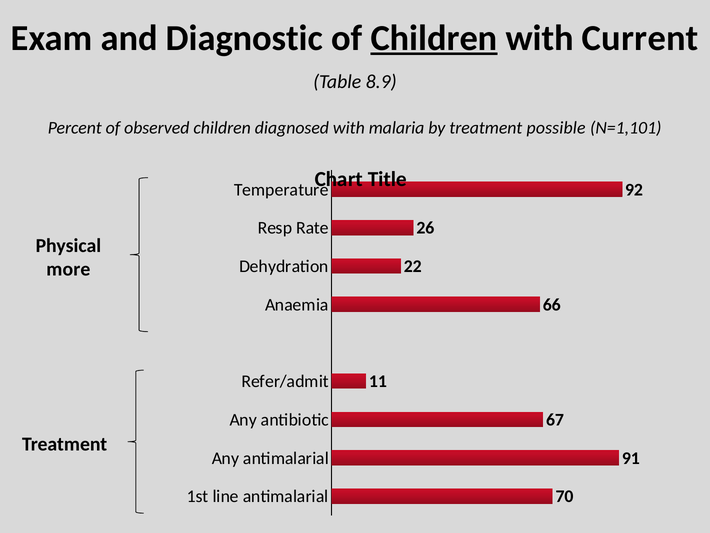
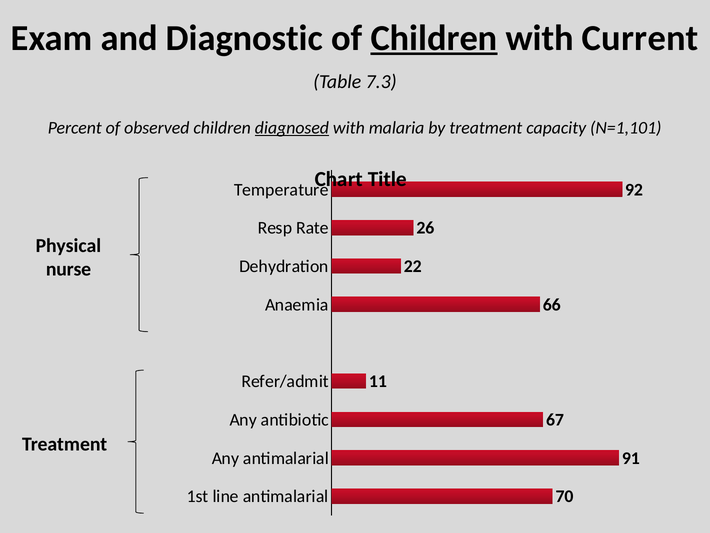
8.9: 8.9 -> 7.3
diagnosed underline: none -> present
possible: possible -> capacity
more: more -> nurse
